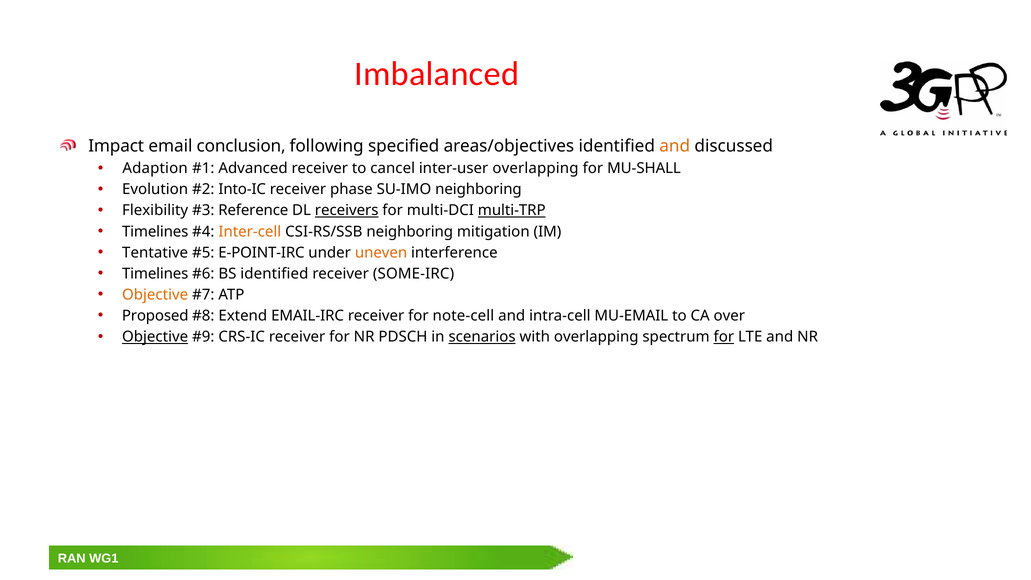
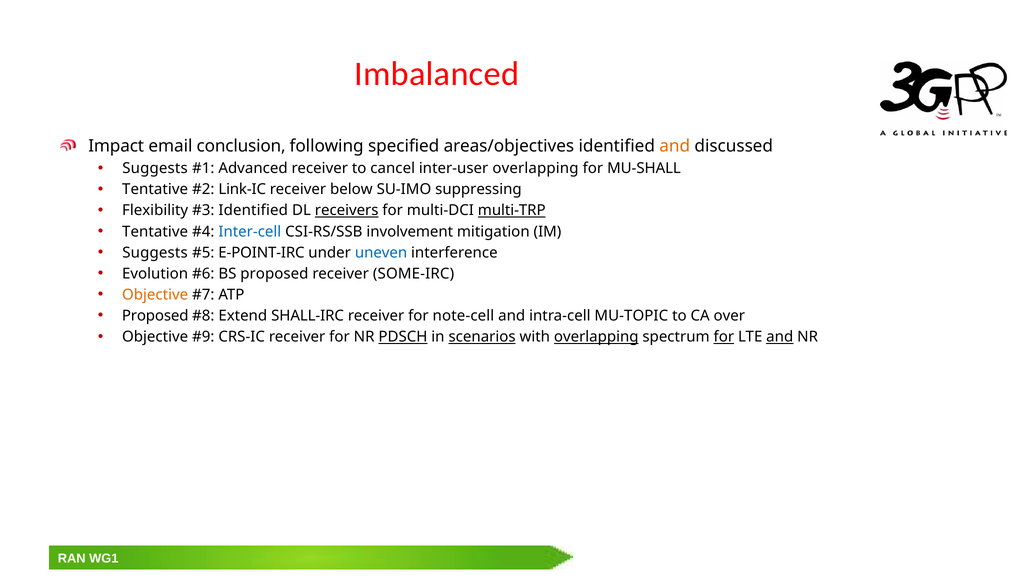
Adaption at (155, 168): Adaption -> Suggests
Evolution at (155, 189): Evolution -> Tentative
Into-IC: Into-IC -> Link-IC
phase: phase -> below
SU-IMO neighboring: neighboring -> suppressing
Reference at (253, 210): Reference -> Identified
Timelines at (155, 232): Timelines -> Tentative
Inter-cell colour: orange -> blue
CSI-RS/SSB neighboring: neighboring -> involvement
Tentative at (155, 253): Tentative -> Suggests
uneven colour: orange -> blue
Timelines at (155, 274): Timelines -> Evolution
BS identified: identified -> proposed
EMAIL-IRC: EMAIL-IRC -> SHALL-IRC
MU-EMAIL: MU-EMAIL -> MU-TOPIC
Objective at (155, 337) underline: present -> none
PDSCH underline: none -> present
overlapping at (596, 337) underline: none -> present
and at (780, 337) underline: none -> present
